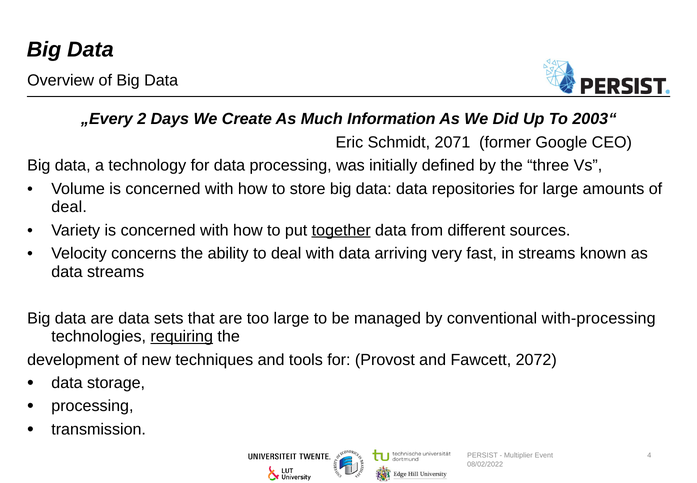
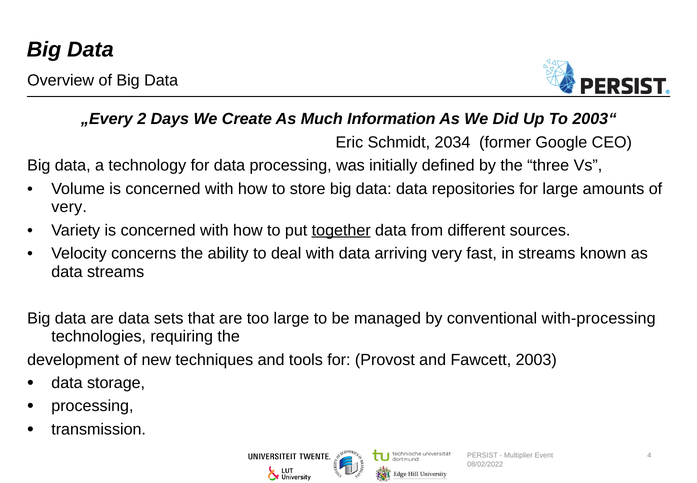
2071: 2071 -> 2034
deal at (69, 207): deal -> very
requiring underline: present -> none
2072: 2072 -> 2003
